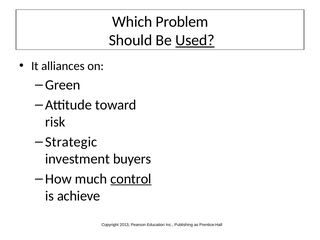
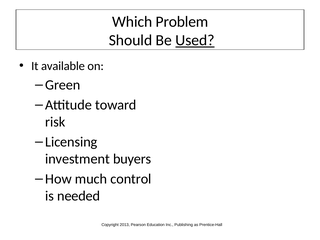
alliances: alliances -> available
Strategic: Strategic -> Licensing
control underline: present -> none
achieve: achieve -> needed
